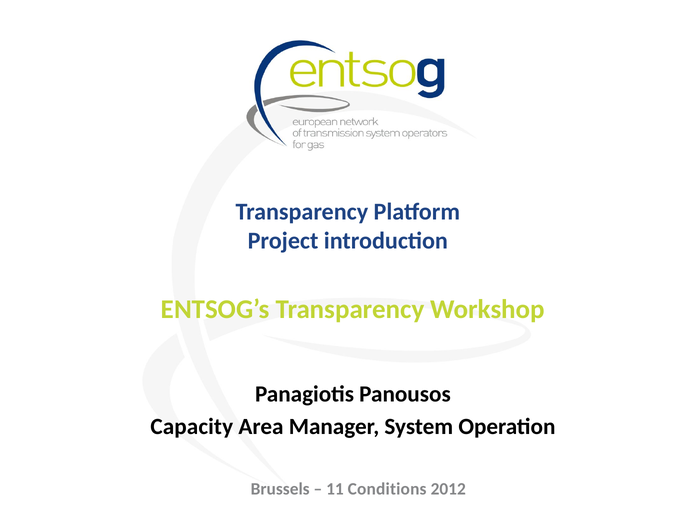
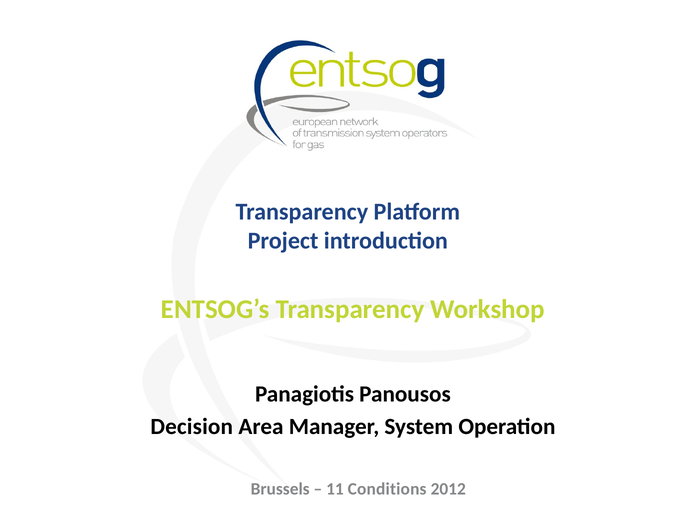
Capacity: Capacity -> Decision
